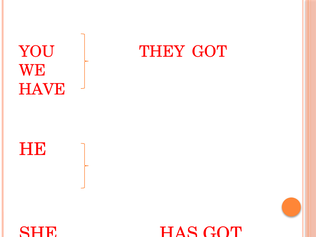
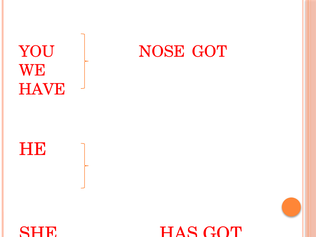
THEY: THEY -> NOSE
